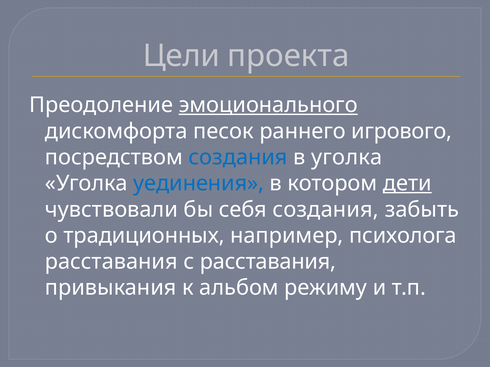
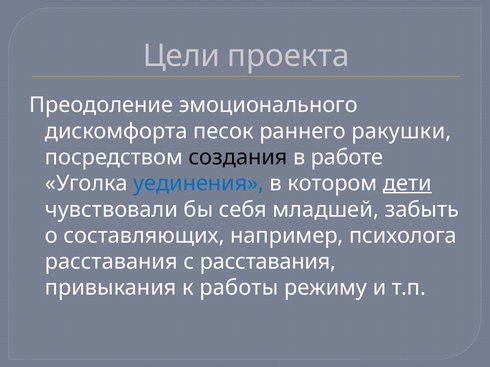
эмоционального underline: present -> none
игрового: игрового -> ракушки
создания at (238, 158) colour: blue -> black
в уголка: уголка -> работе
себя создания: создания -> младшей
традиционных: традиционных -> составляющих
альбом: альбом -> работы
